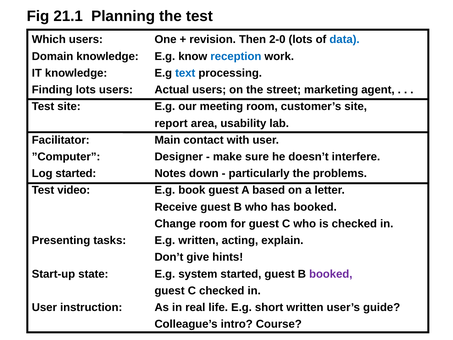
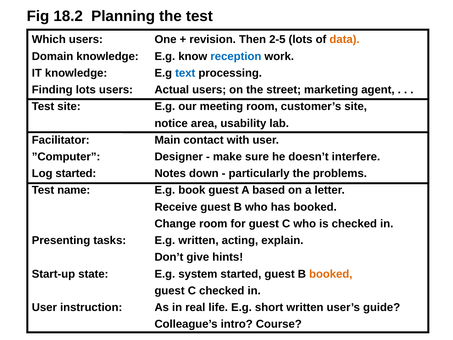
21.1: 21.1 -> 18.2
2-0: 2-0 -> 2-5
data colour: blue -> orange
report: report -> notice
video: video -> name
booked at (331, 274) colour: purple -> orange
